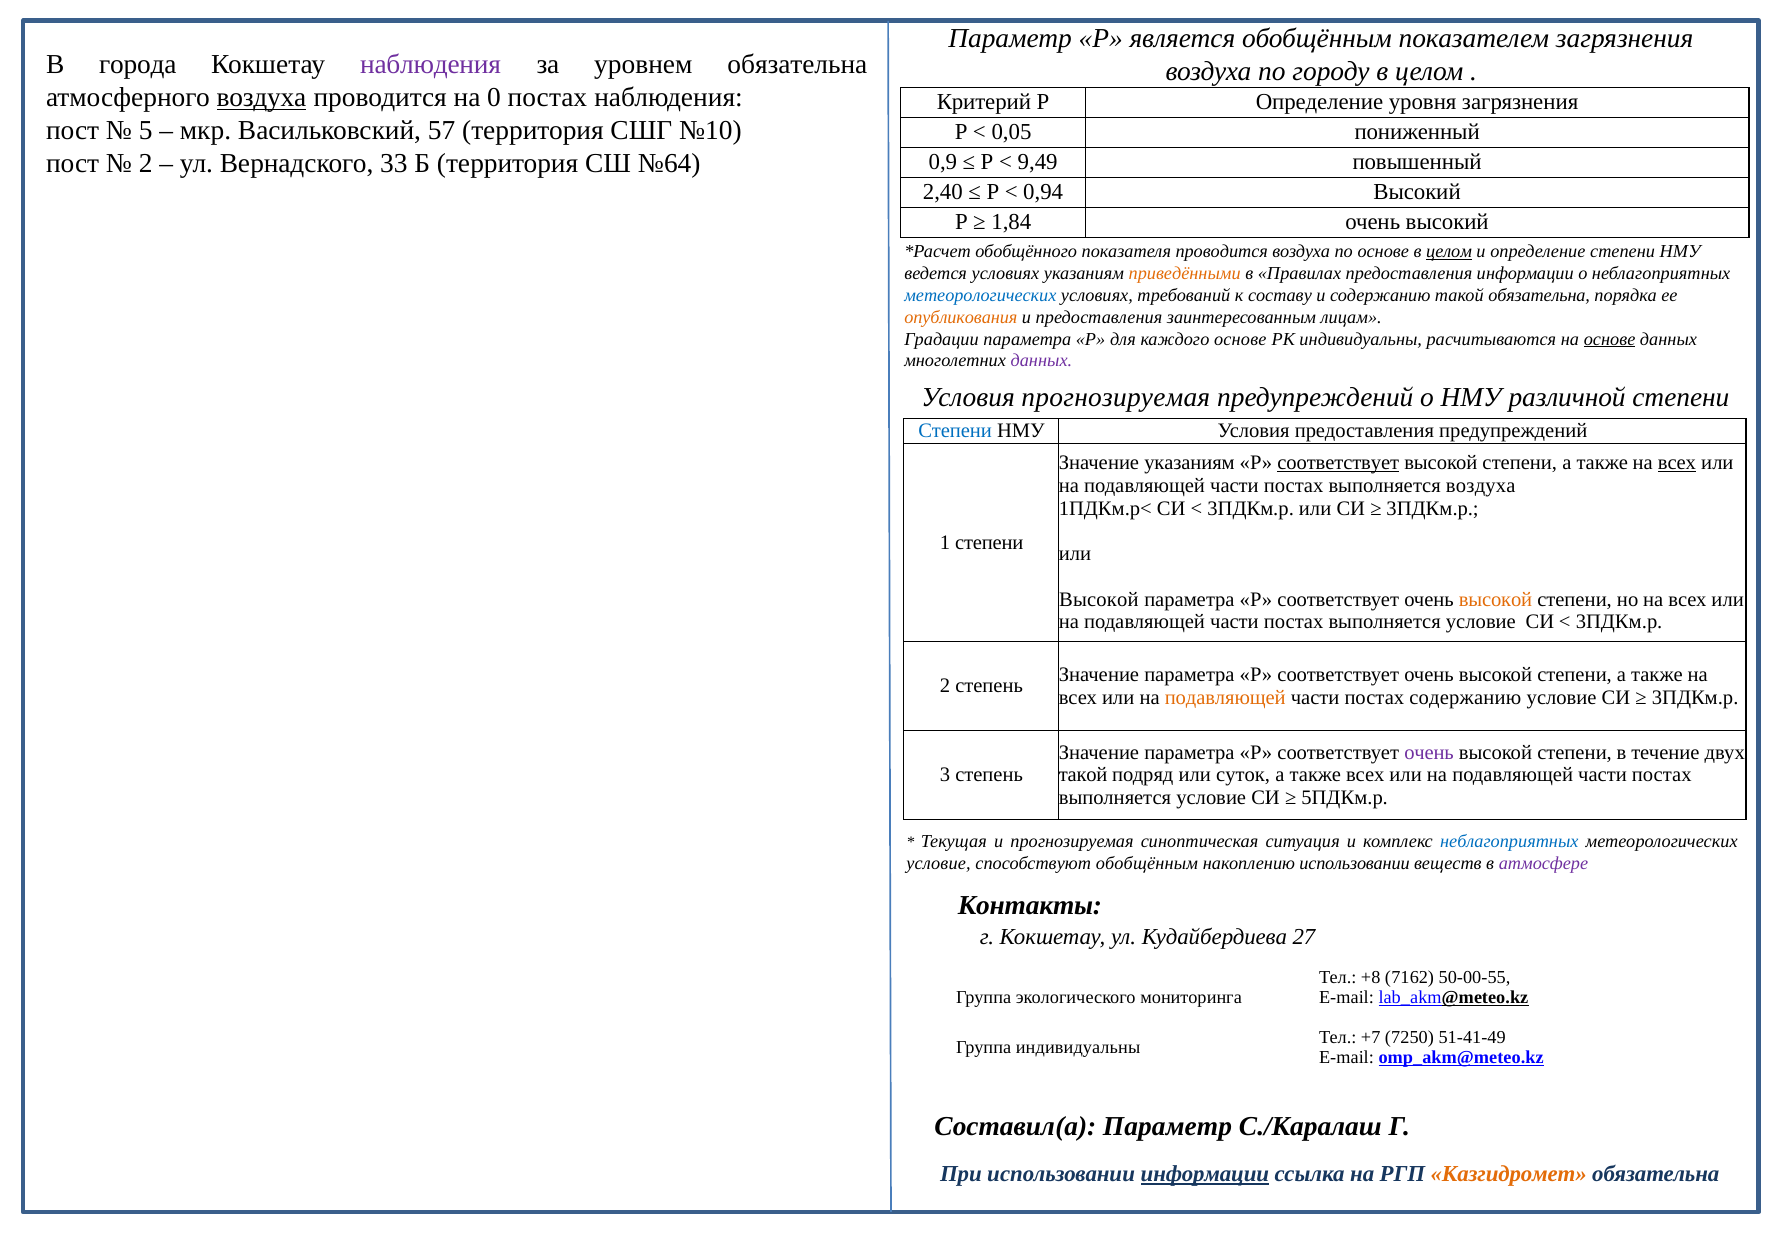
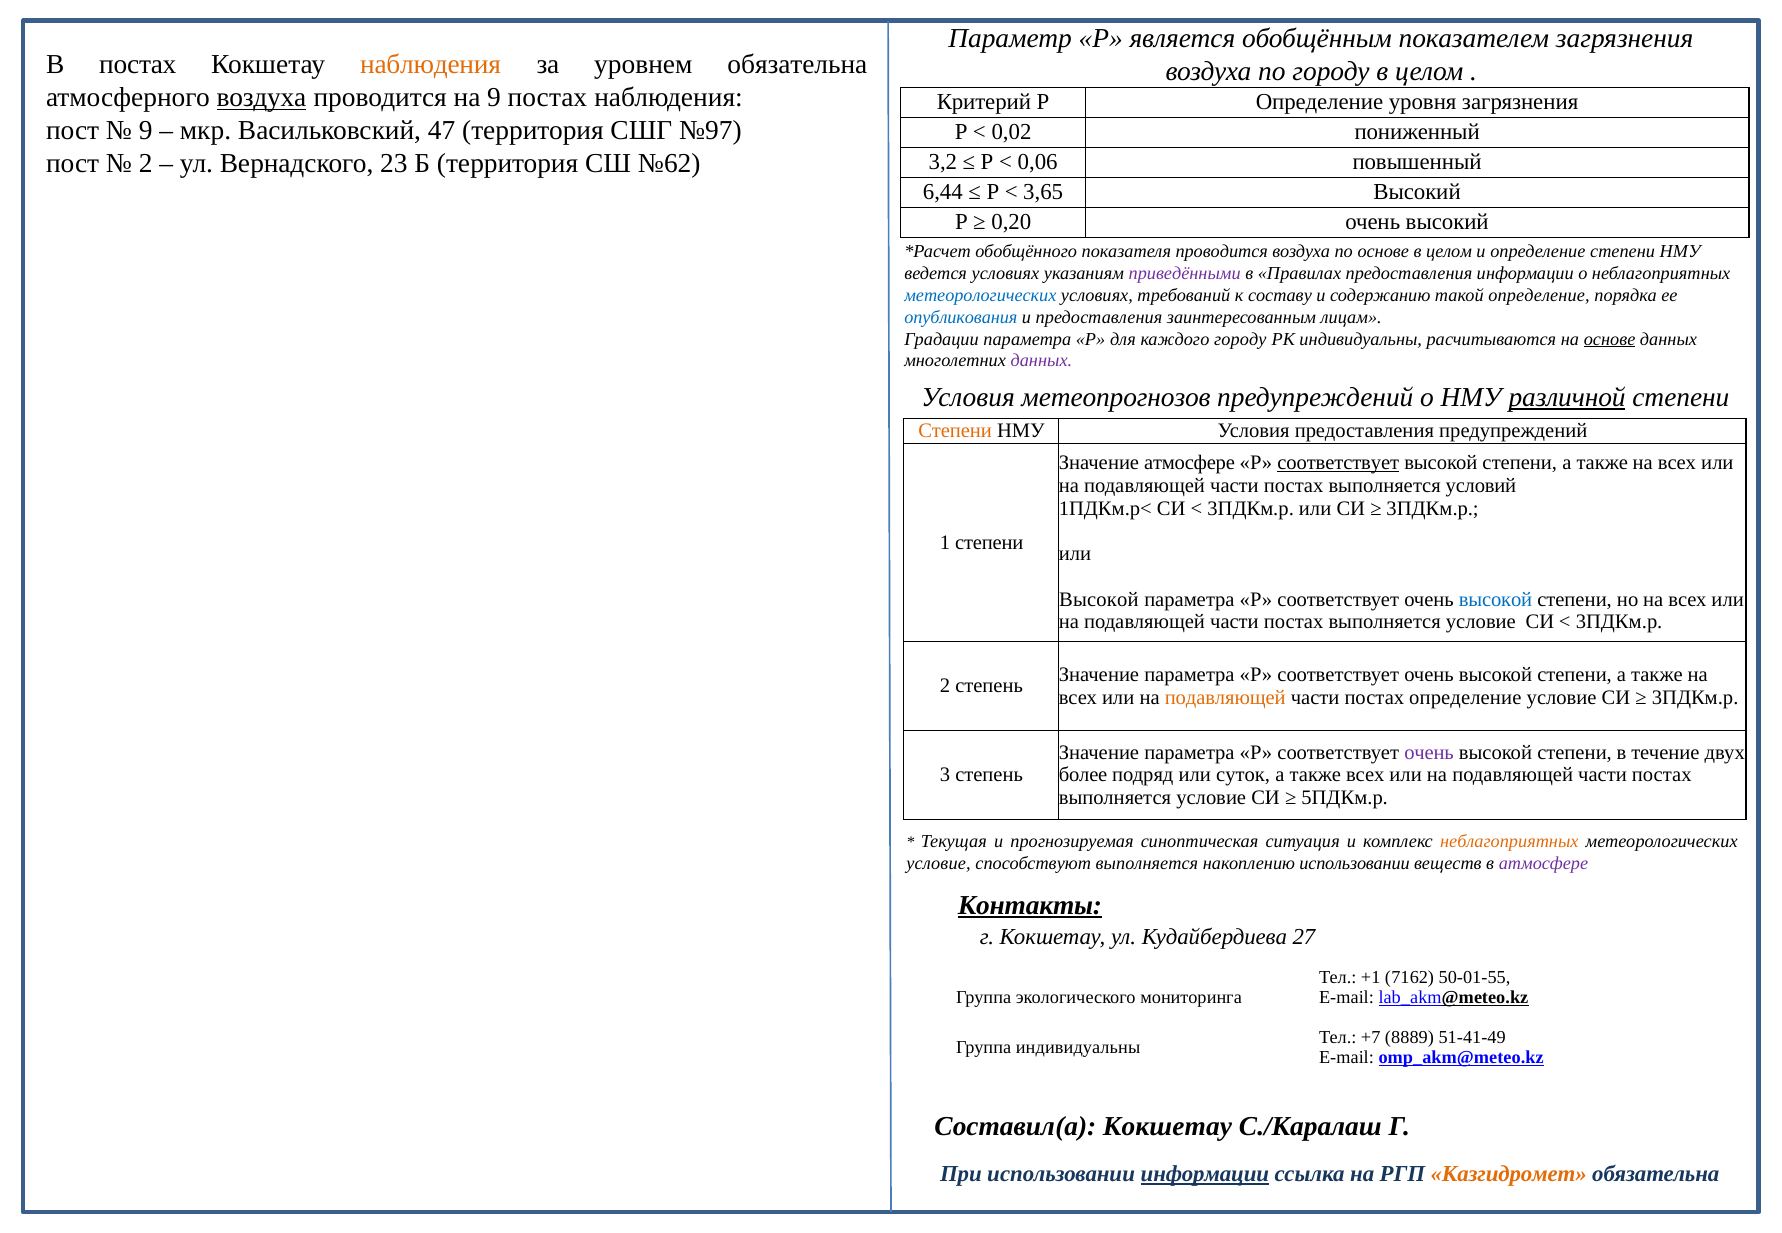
В города: города -> постах
наблюдения at (431, 65) colour: purple -> orange
на 0: 0 -> 9
5 at (146, 131): 5 -> 9
57: 57 -> 47
№10: №10 -> №97
0,05: 0,05 -> 0,02
33: 33 -> 23
№64: №64 -> №62
0,9: 0,9 -> 3,2
9,49: 9,49 -> 0,06
2,40: 2,40 -> 6,44
0,94: 0,94 -> 3,65
1,84: 1,84 -> 0,20
целом at (1449, 252) underline: present -> none
приведёнными colour: orange -> purple
такой обязательна: обязательна -> определение
опубликования colour: orange -> blue
каждого основе: основе -> городу
Условия прогнозируемая: прогнозируемая -> метеопрогнозов
различной underline: none -> present
Степени at (955, 431) colour: blue -> orange
Значение указаниям: указаниям -> атмосфере
всех at (1677, 463) underline: present -> none
выполняется воздуха: воздуха -> условий
высокой at (1496, 600) colour: orange -> blue
постах содержанию: содержанию -> определение
такой at (1083, 775): такой -> более
неблагоприятных at (1509, 842) colour: blue -> orange
способствуют обобщённым: обобщённым -> выполняется
Контакты underline: none -> present
+8: +8 -> +1
50-00-55: 50-00-55 -> 50-01-55
7250: 7250 -> 8889
Составил(а Параметр: Параметр -> Кокшетау
